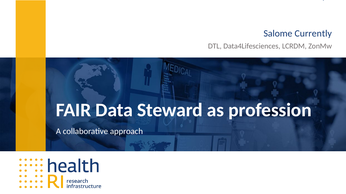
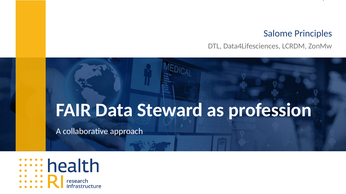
Currently: Currently -> Principles
